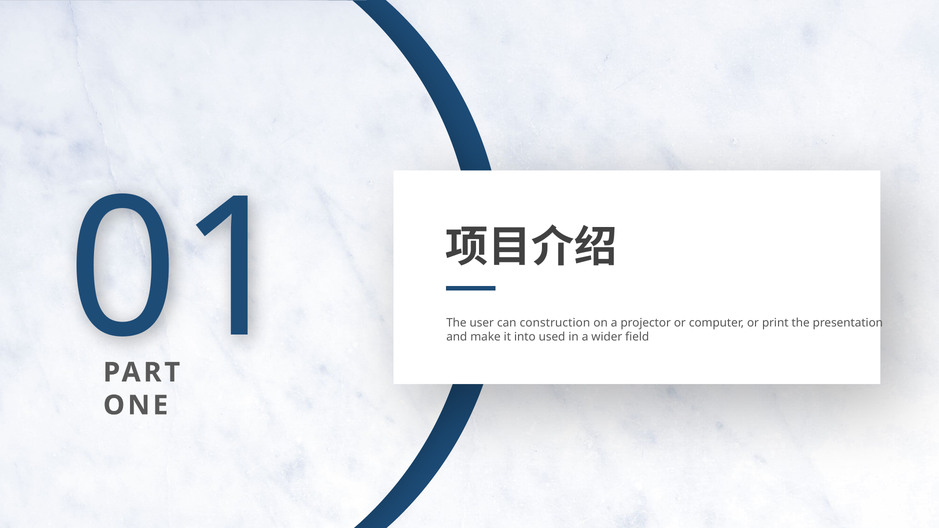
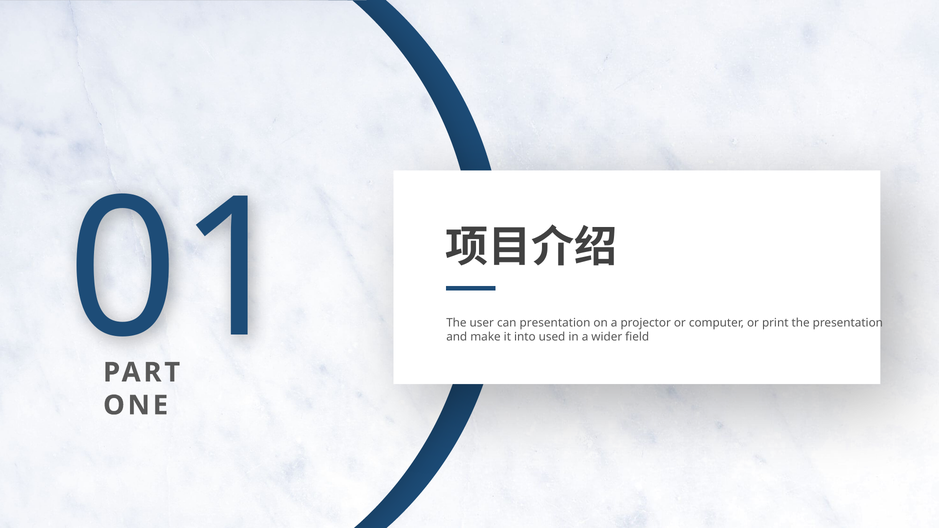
can construction: construction -> presentation
